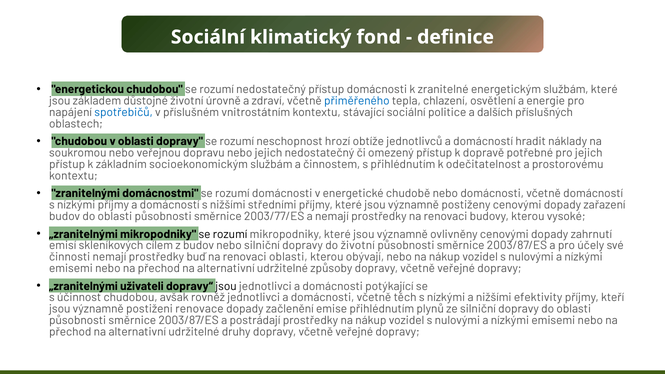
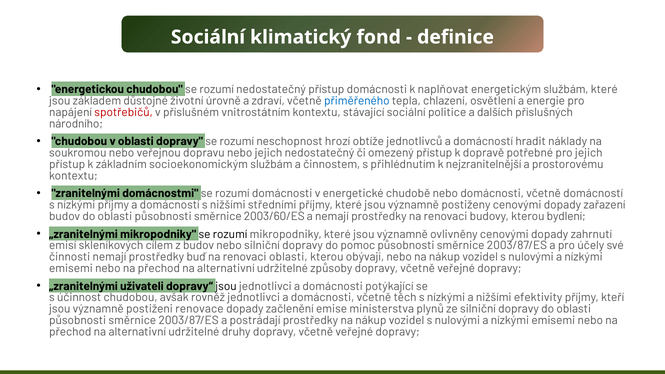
zranitelné: zranitelné -> naplňovat
spotřebičů colour: blue -> red
oblastech: oblastech -> národního
odečitatelnost: odečitatelnost -> nejzranitelnější
2003/77/ES: 2003/77/ES -> 2003/60/ES
vysoké: vysoké -> bydlení
do životní: životní -> pomoc
emise přihlédnutím: přihlédnutím -> ministerstva
